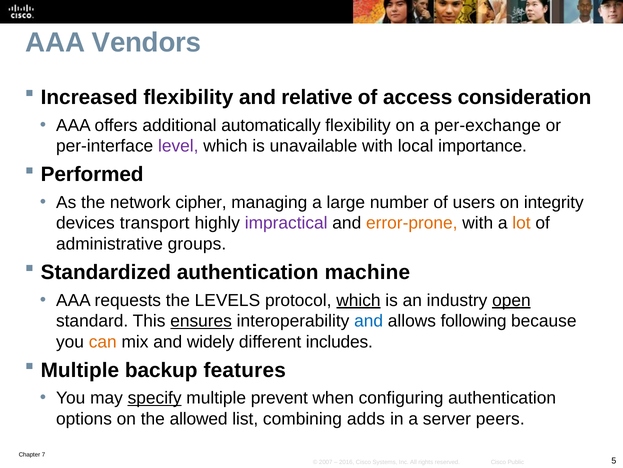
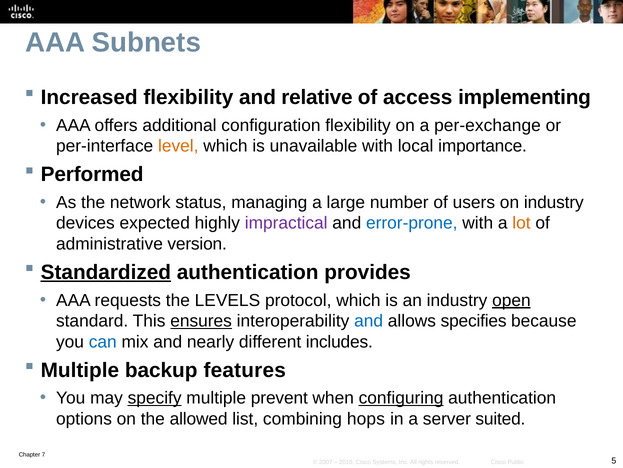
Vendors: Vendors -> Subnets
consideration: consideration -> implementing
automatically: automatically -> configuration
level colour: purple -> orange
cipher: cipher -> status
on integrity: integrity -> industry
transport: transport -> expected
error-prone colour: orange -> blue
groups: groups -> version
Standardized underline: none -> present
machine: machine -> provides
which at (358, 300) underline: present -> none
following: following -> specifies
can colour: orange -> blue
widely: widely -> nearly
configuring underline: none -> present
adds: adds -> hops
peers: peers -> suited
